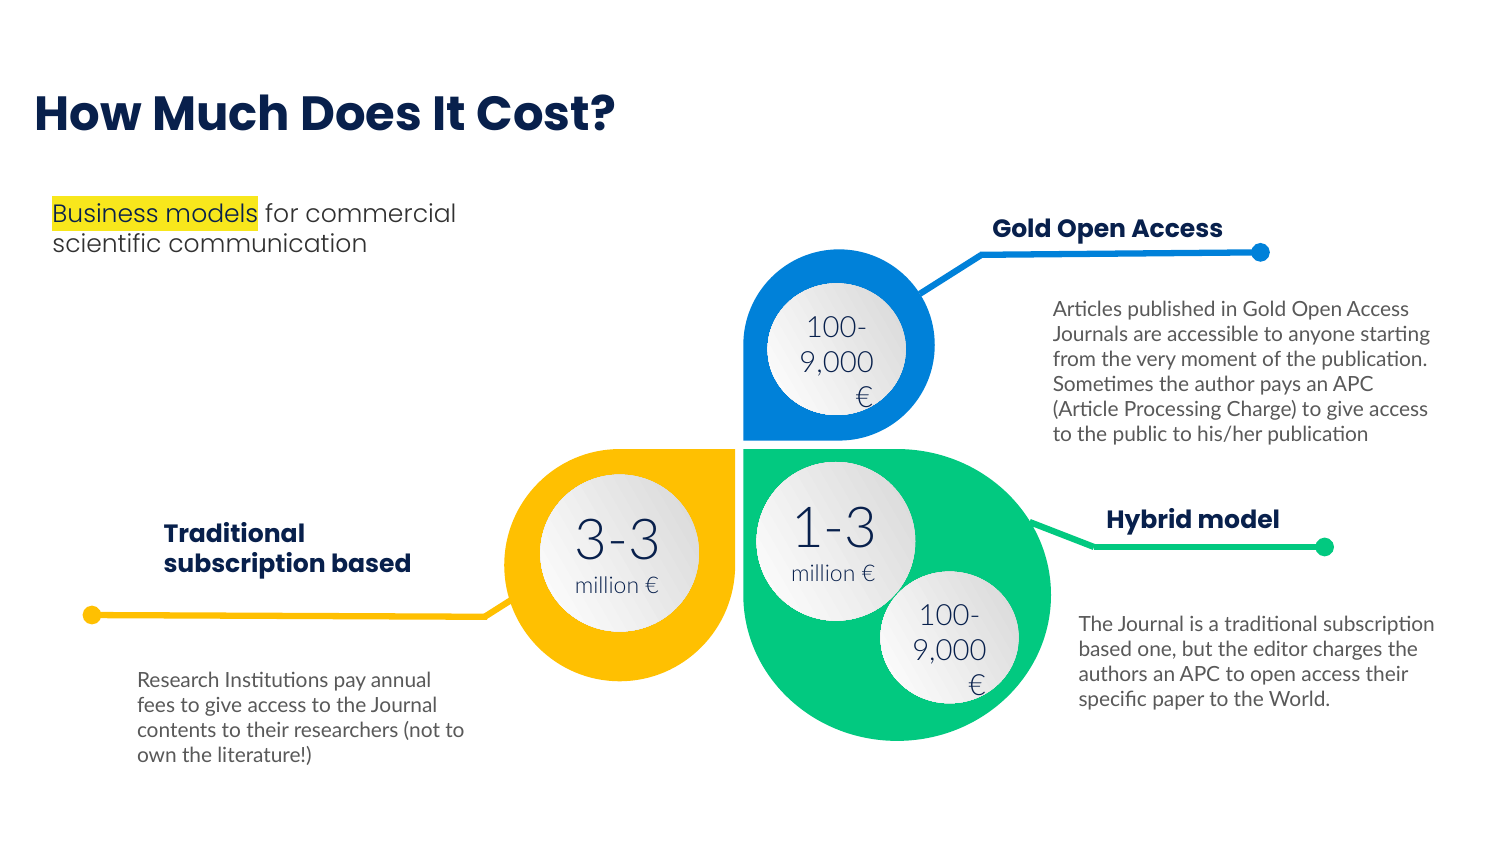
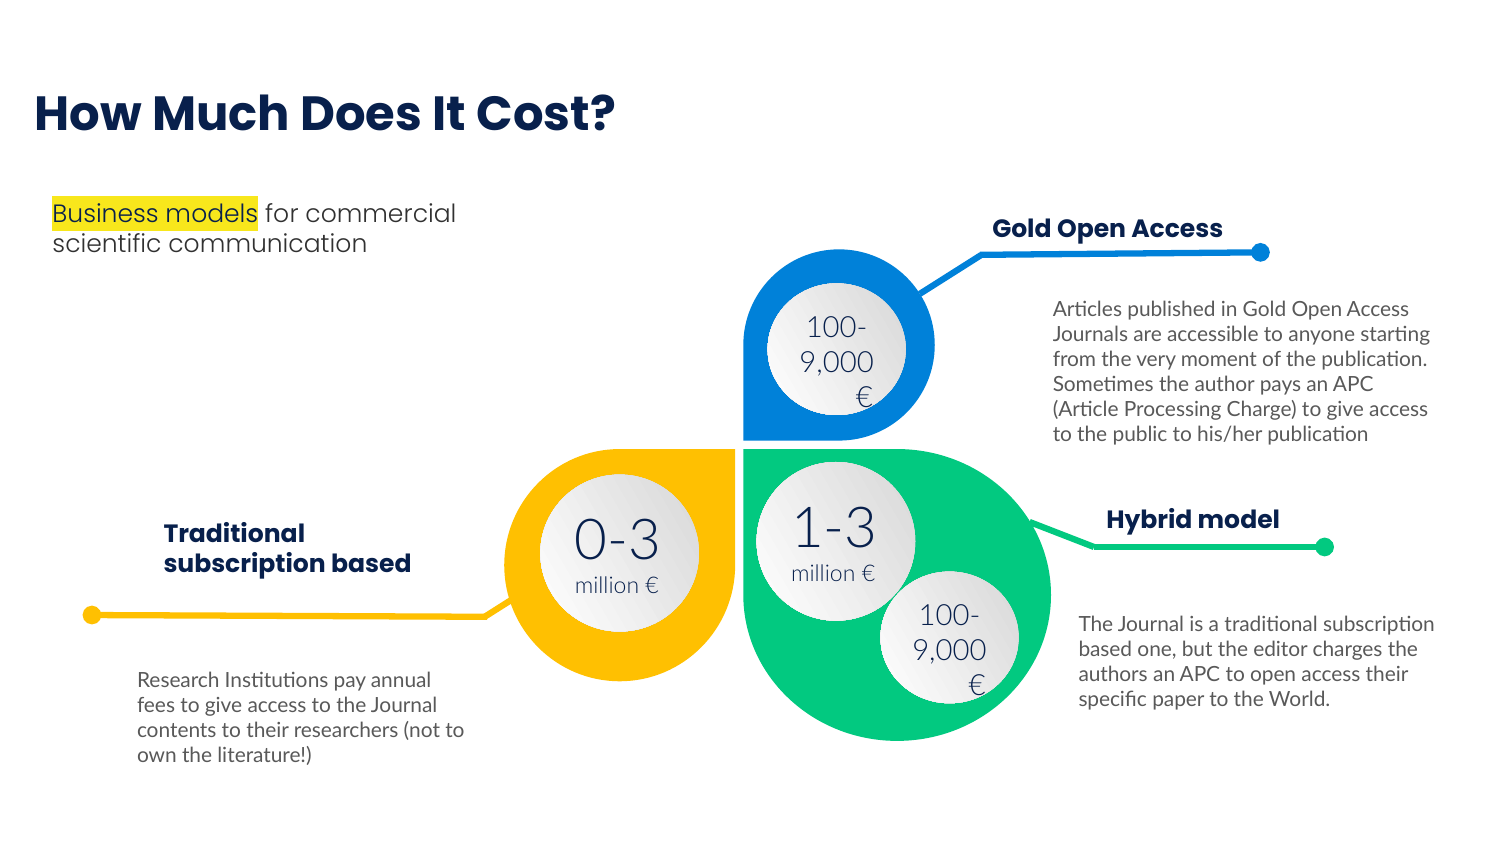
3-3: 3-3 -> 0-3
